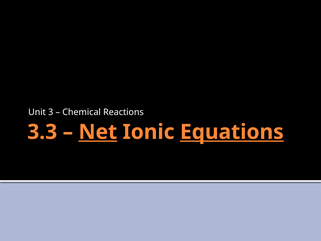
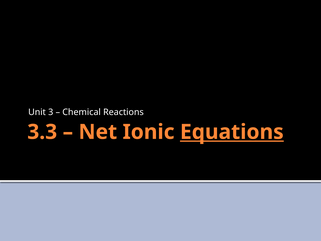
Net underline: present -> none
